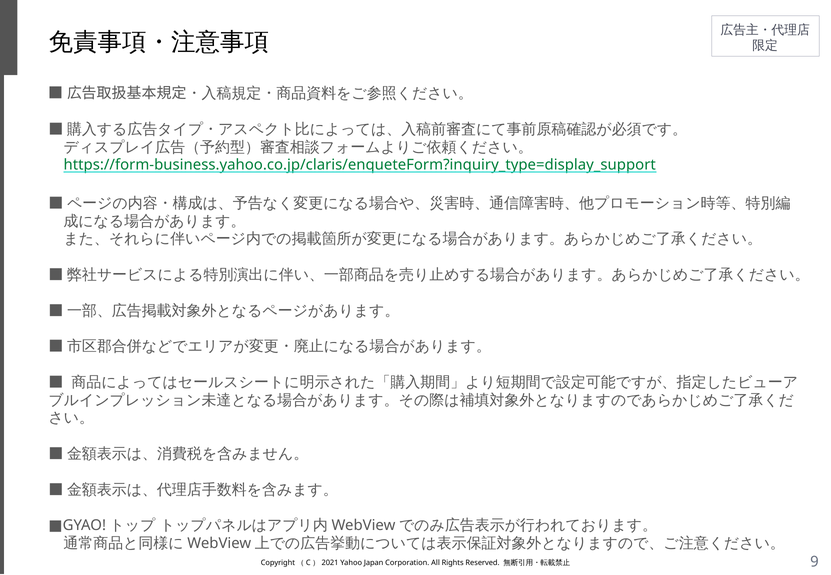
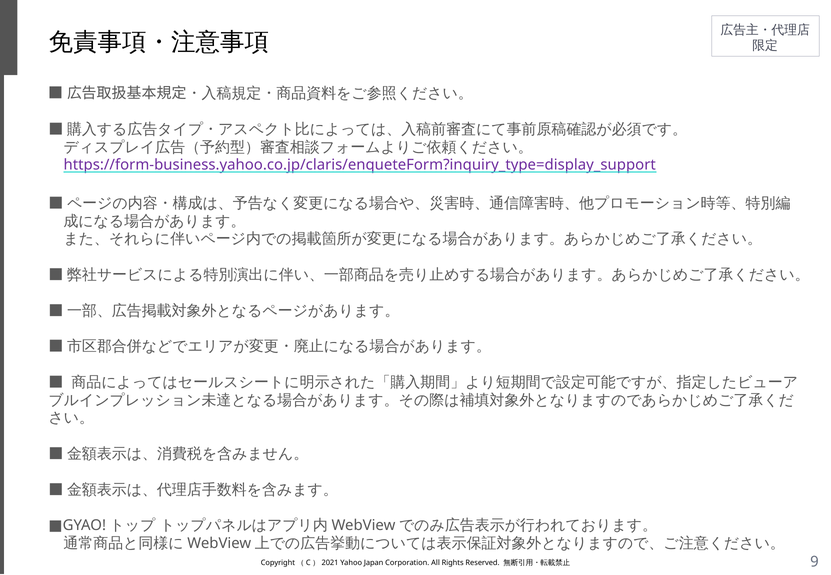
https://form-business.yahoo.co.jp/claris/enqueteForm?inquiry_type=display_support colour: green -> purple
